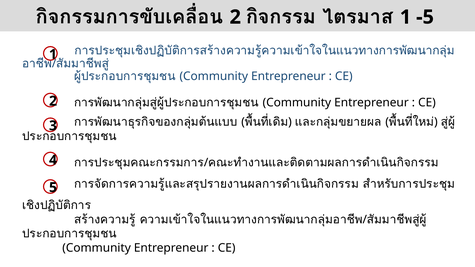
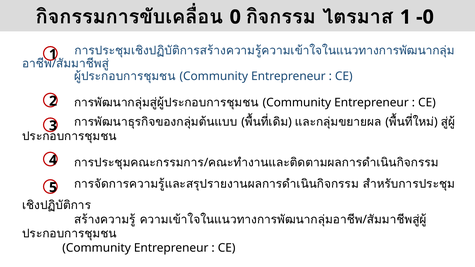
2 at (235, 17): 2 -> 0
-5: -5 -> -0
